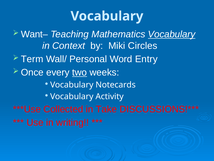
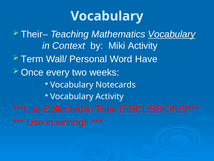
Want–: Want– -> Their–
Miki Circles: Circles -> Activity
Entry: Entry -> Have
two underline: present -> none
